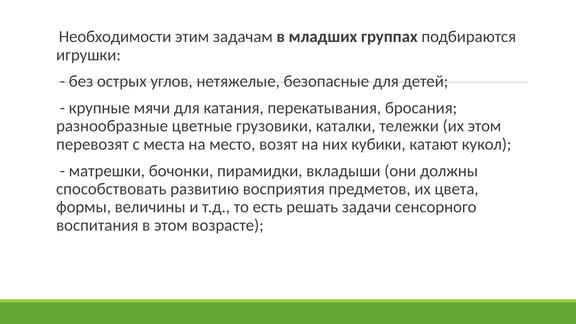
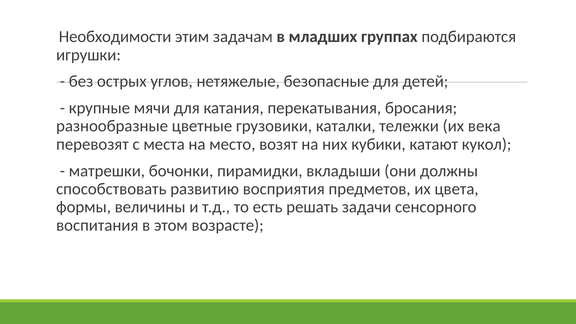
их этом: этом -> века
